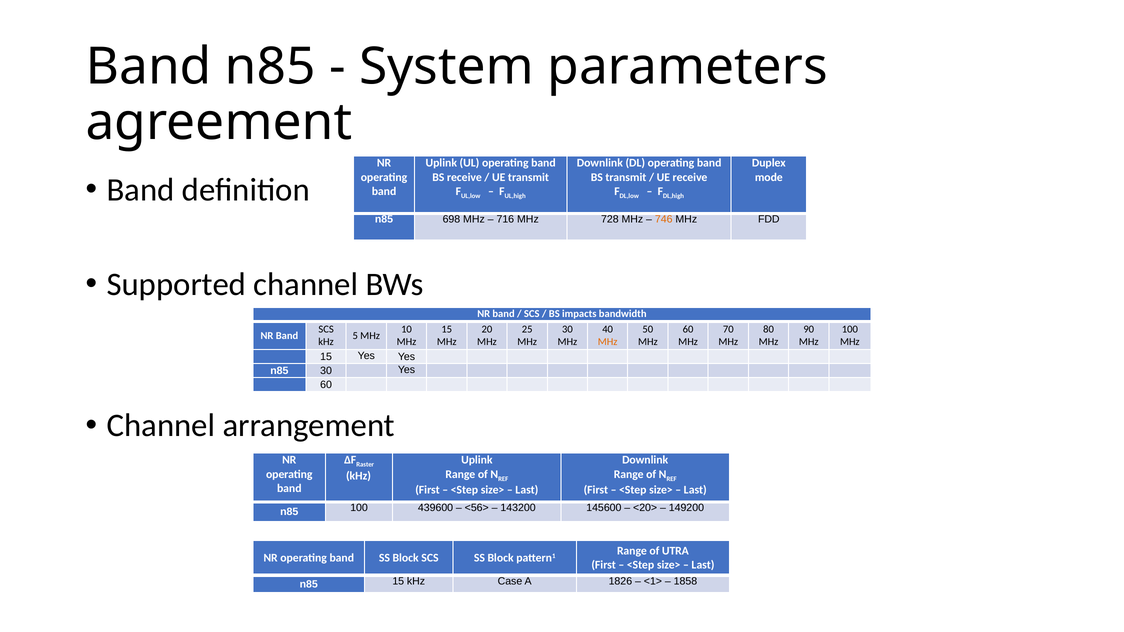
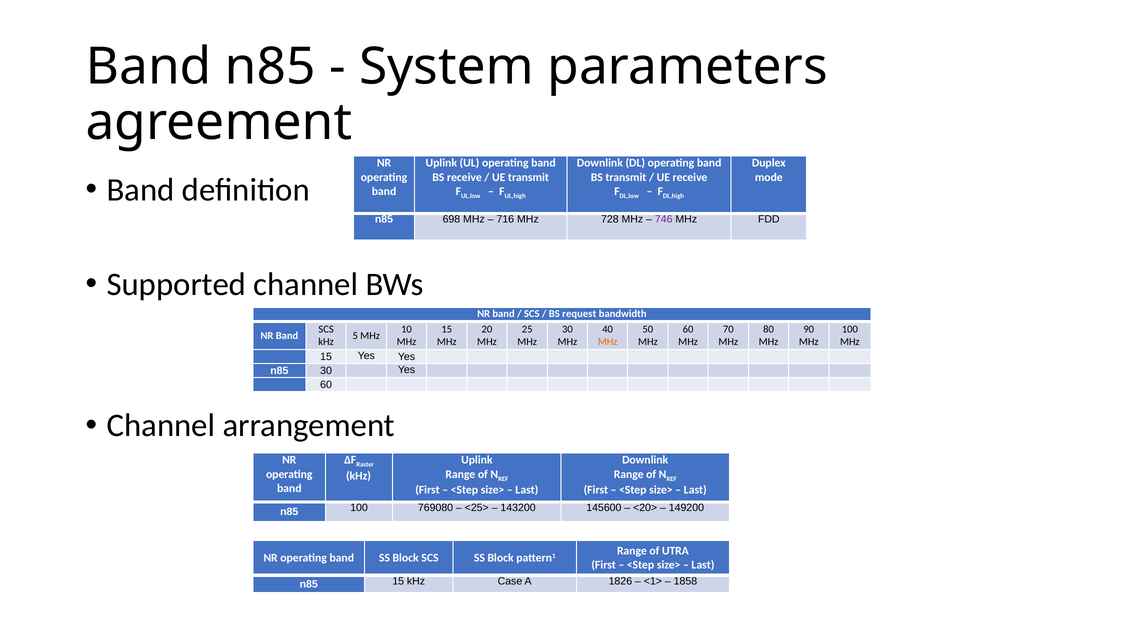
746 colour: orange -> purple
impacts: impacts -> request
439600: 439600 -> 769080
<56>: <56> -> <25>
